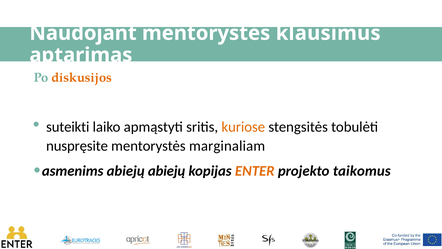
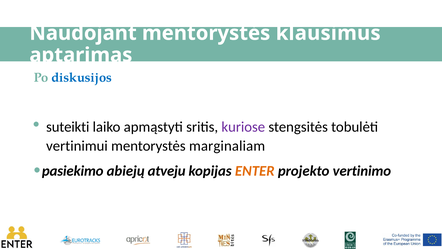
diskusijos colour: orange -> blue
kuriose colour: orange -> purple
nuspręsite: nuspręsite -> vertinimui
asmenims: asmenims -> pasiekimo
abiejų abiejų: abiejų -> atveju
taikomus: taikomus -> vertinimo
